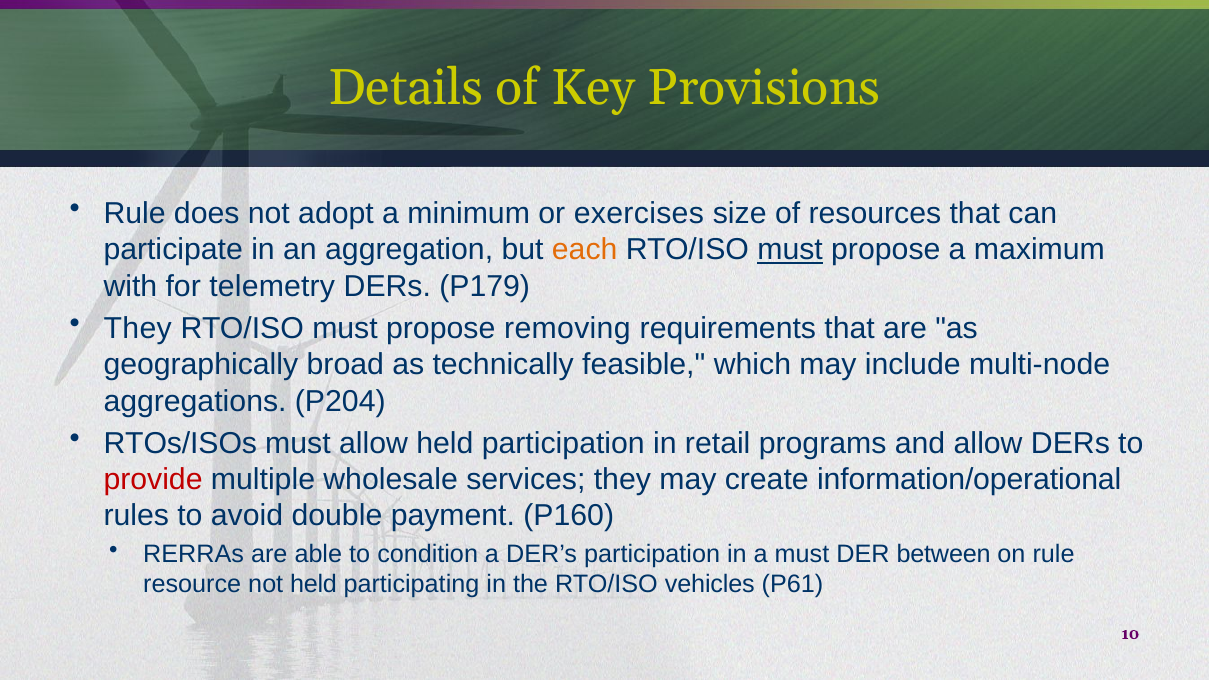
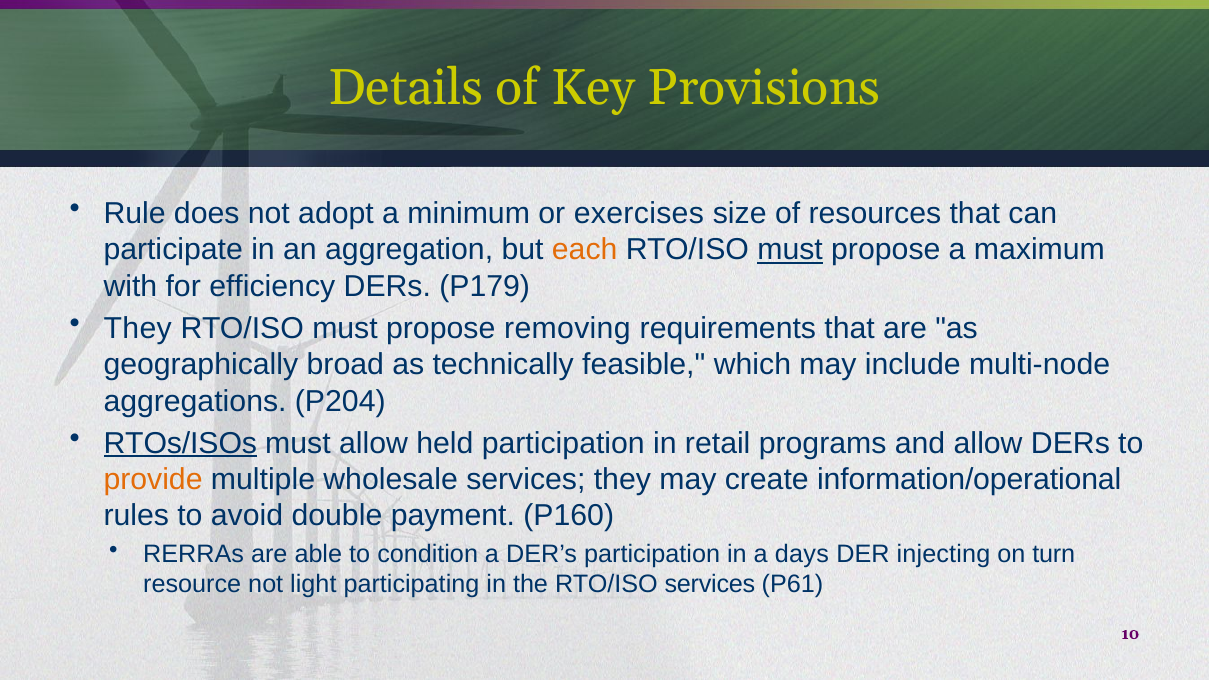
telemetry: telemetry -> efficiency
RTOs/ISOs underline: none -> present
provide colour: red -> orange
a must: must -> days
between: between -> injecting
on rule: rule -> turn
not held: held -> light
RTO/ISO vehicles: vehicles -> services
